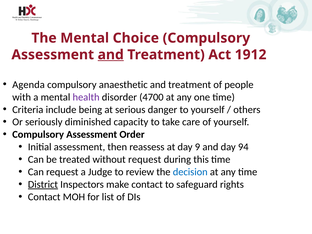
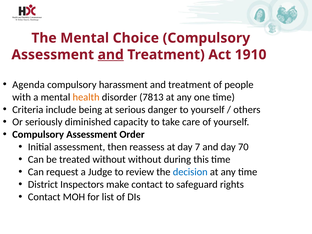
1912: 1912 -> 1910
anaesthetic: anaesthetic -> harassment
health colour: purple -> orange
4700: 4700 -> 7813
9: 9 -> 7
94: 94 -> 70
without request: request -> without
District underline: present -> none
